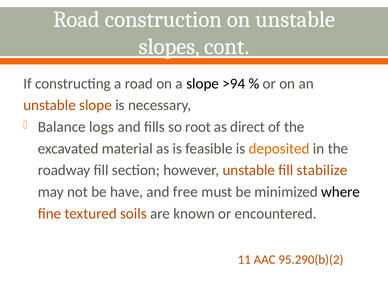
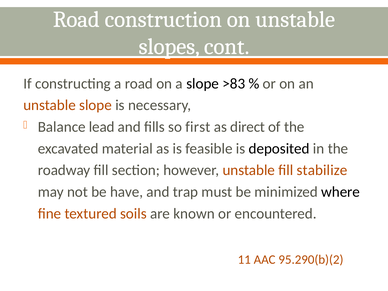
>94: >94 -> >83
logs: logs -> lead
root: root -> first
deposited colour: orange -> black
free: free -> trap
